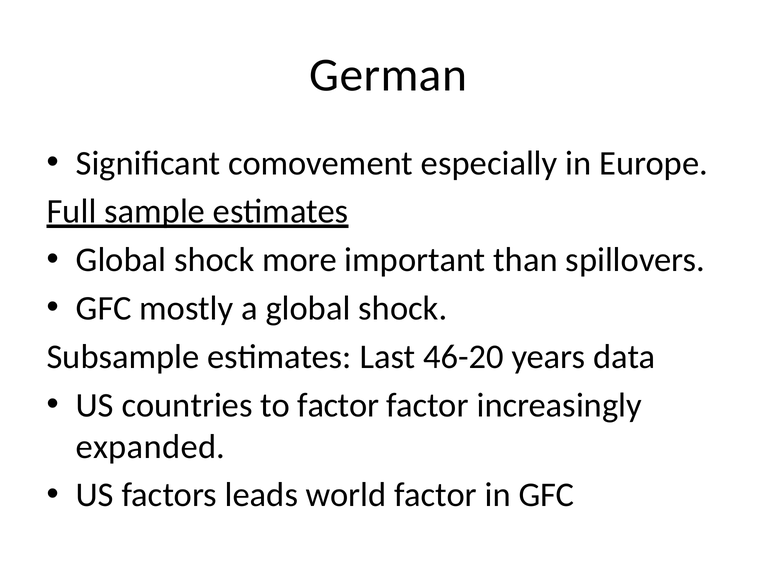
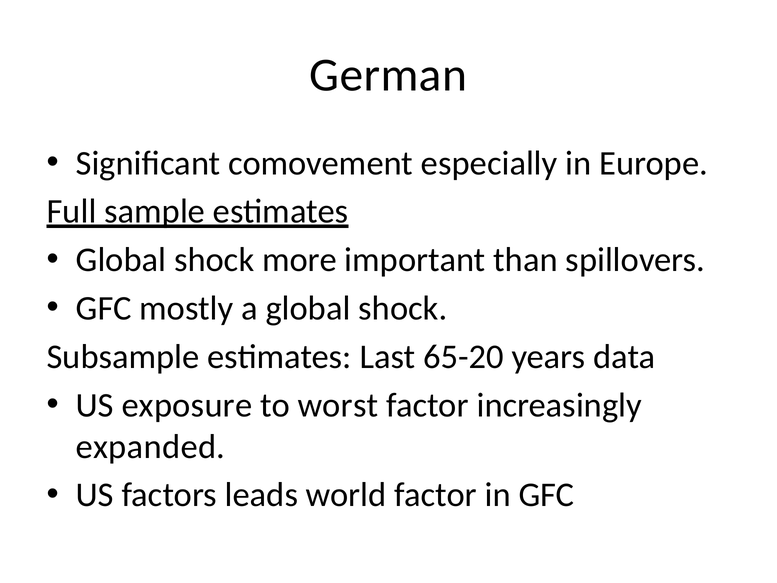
46-20: 46-20 -> 65-20
countries: countries -> exposure
to factor: factor -> worst
